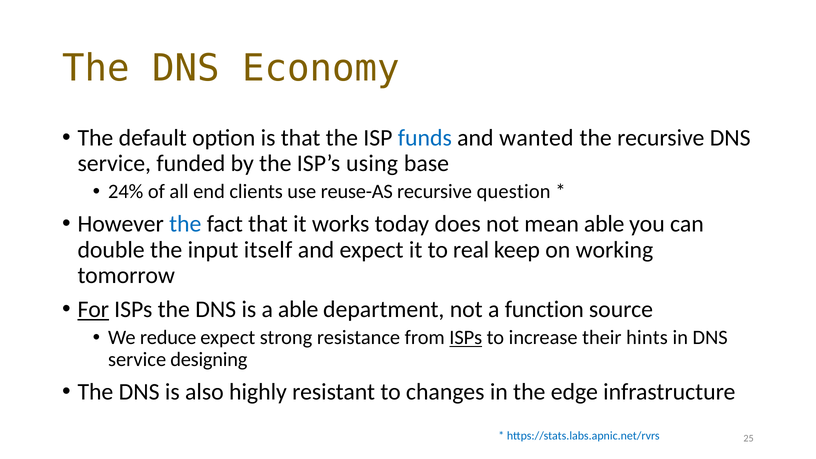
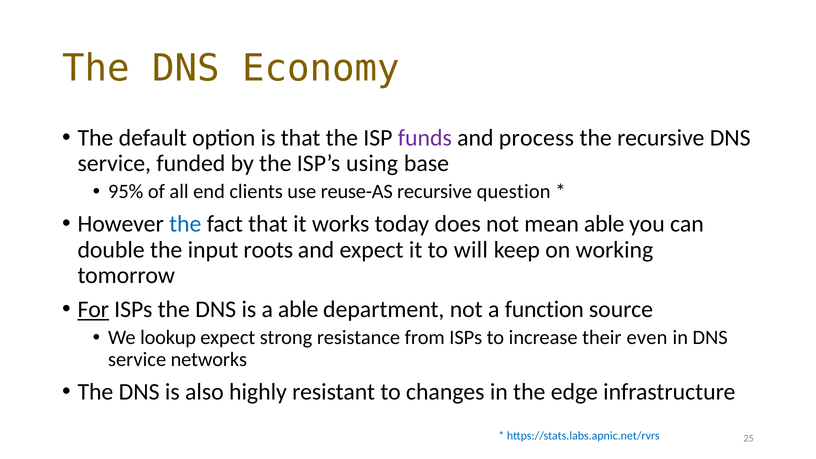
funds colour: blue -> purple
wanted: wanted -> process
24%: 24% -> 95%
itself: itself -> roots
real: real -> will
reduce: reduce -> lookup
ISPs at (466, 338) underline: present -> none
hints: hints -> even
designing: designing -> networks
